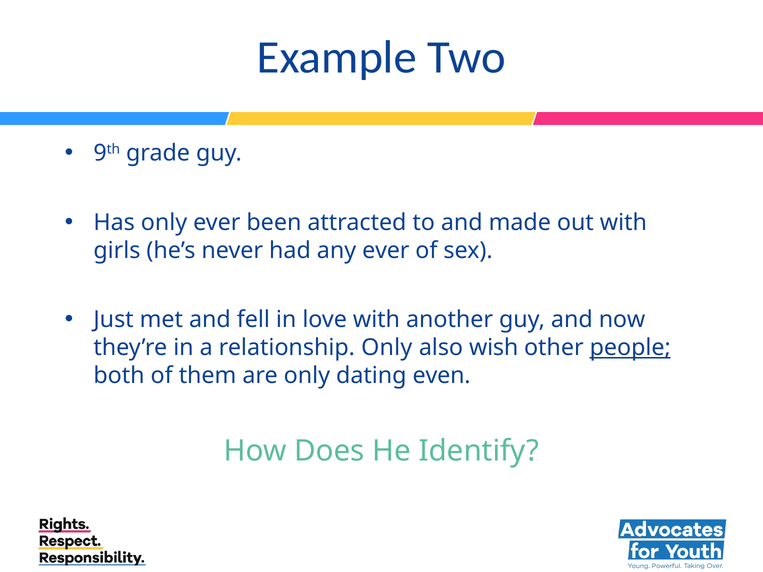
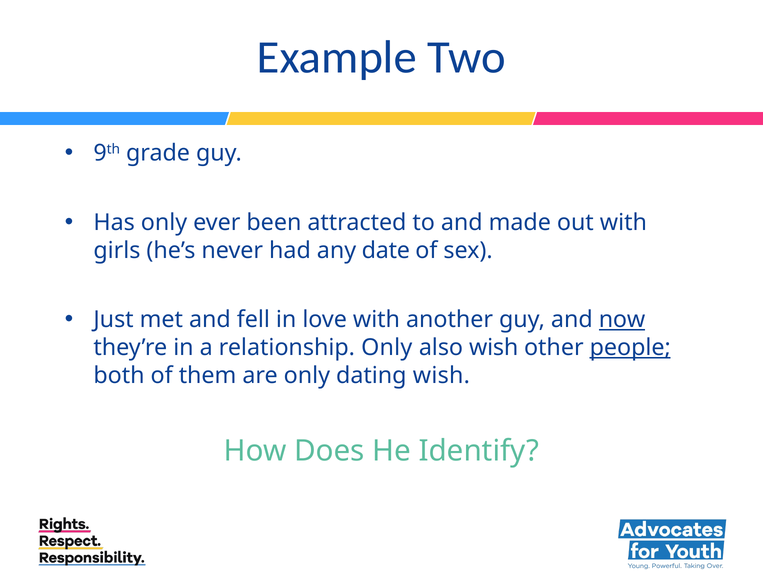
any ever: ever -> date
now underline: none -> present
dating even: even -> wish
